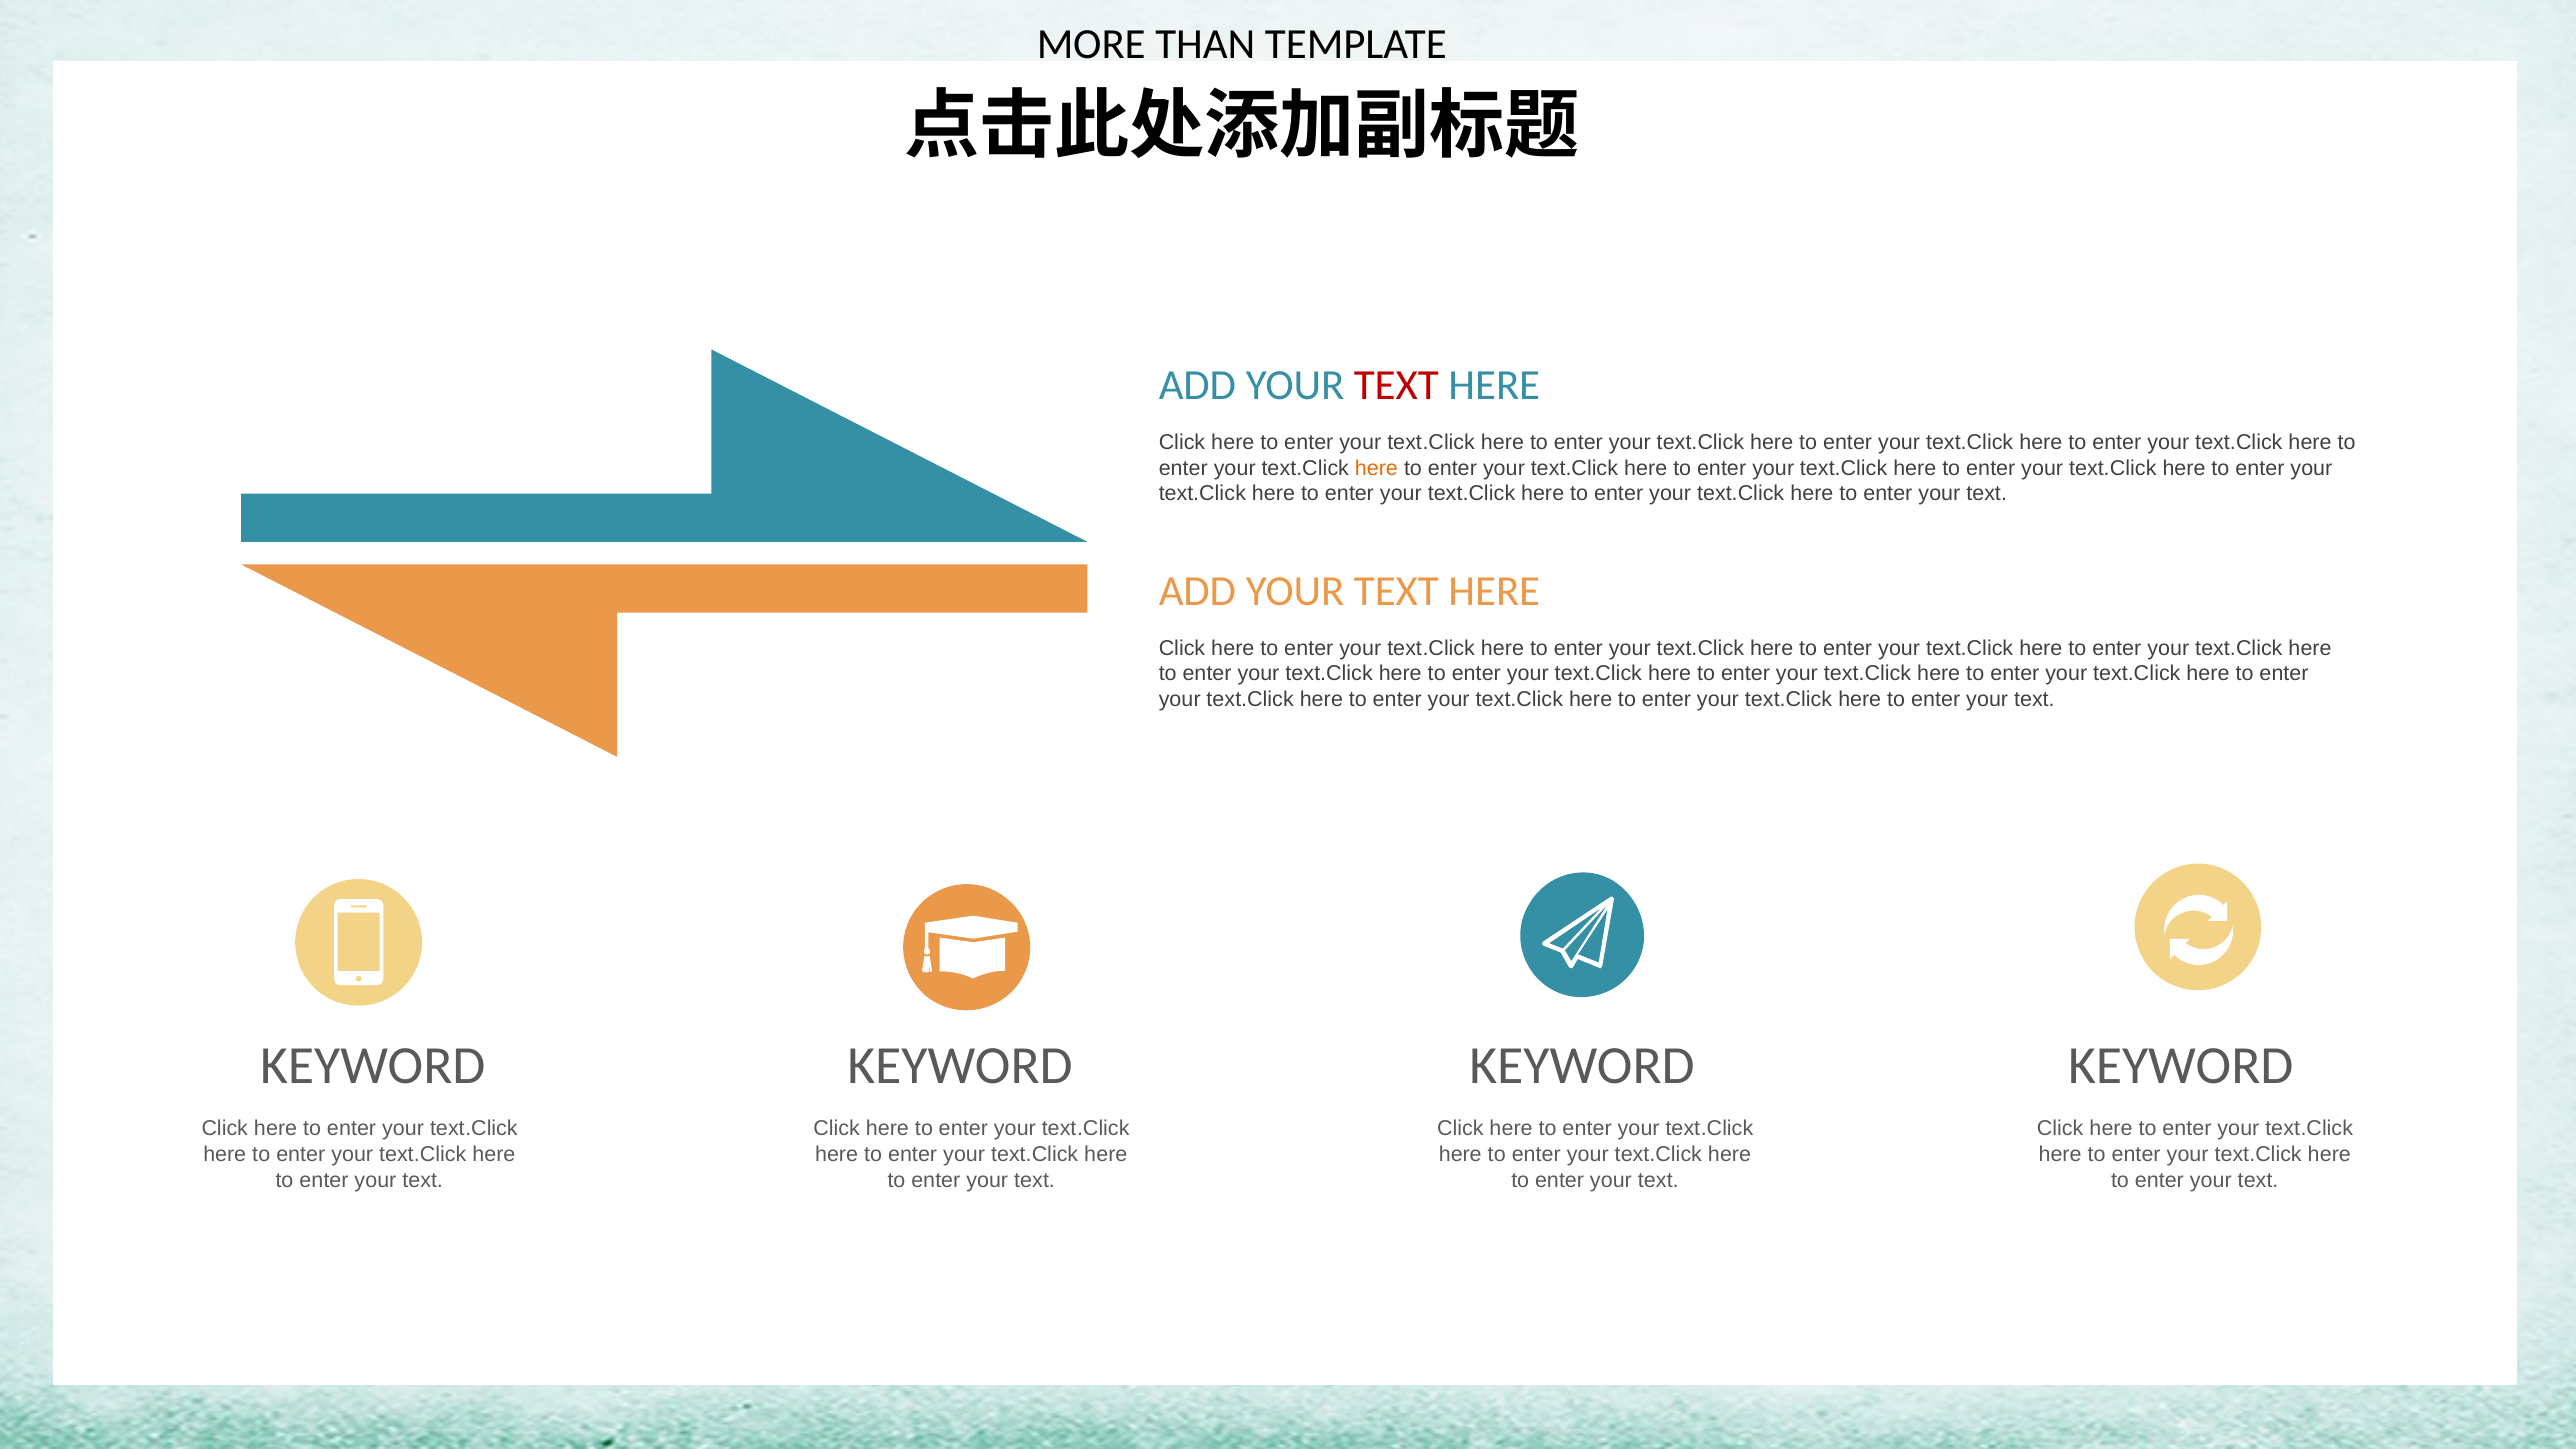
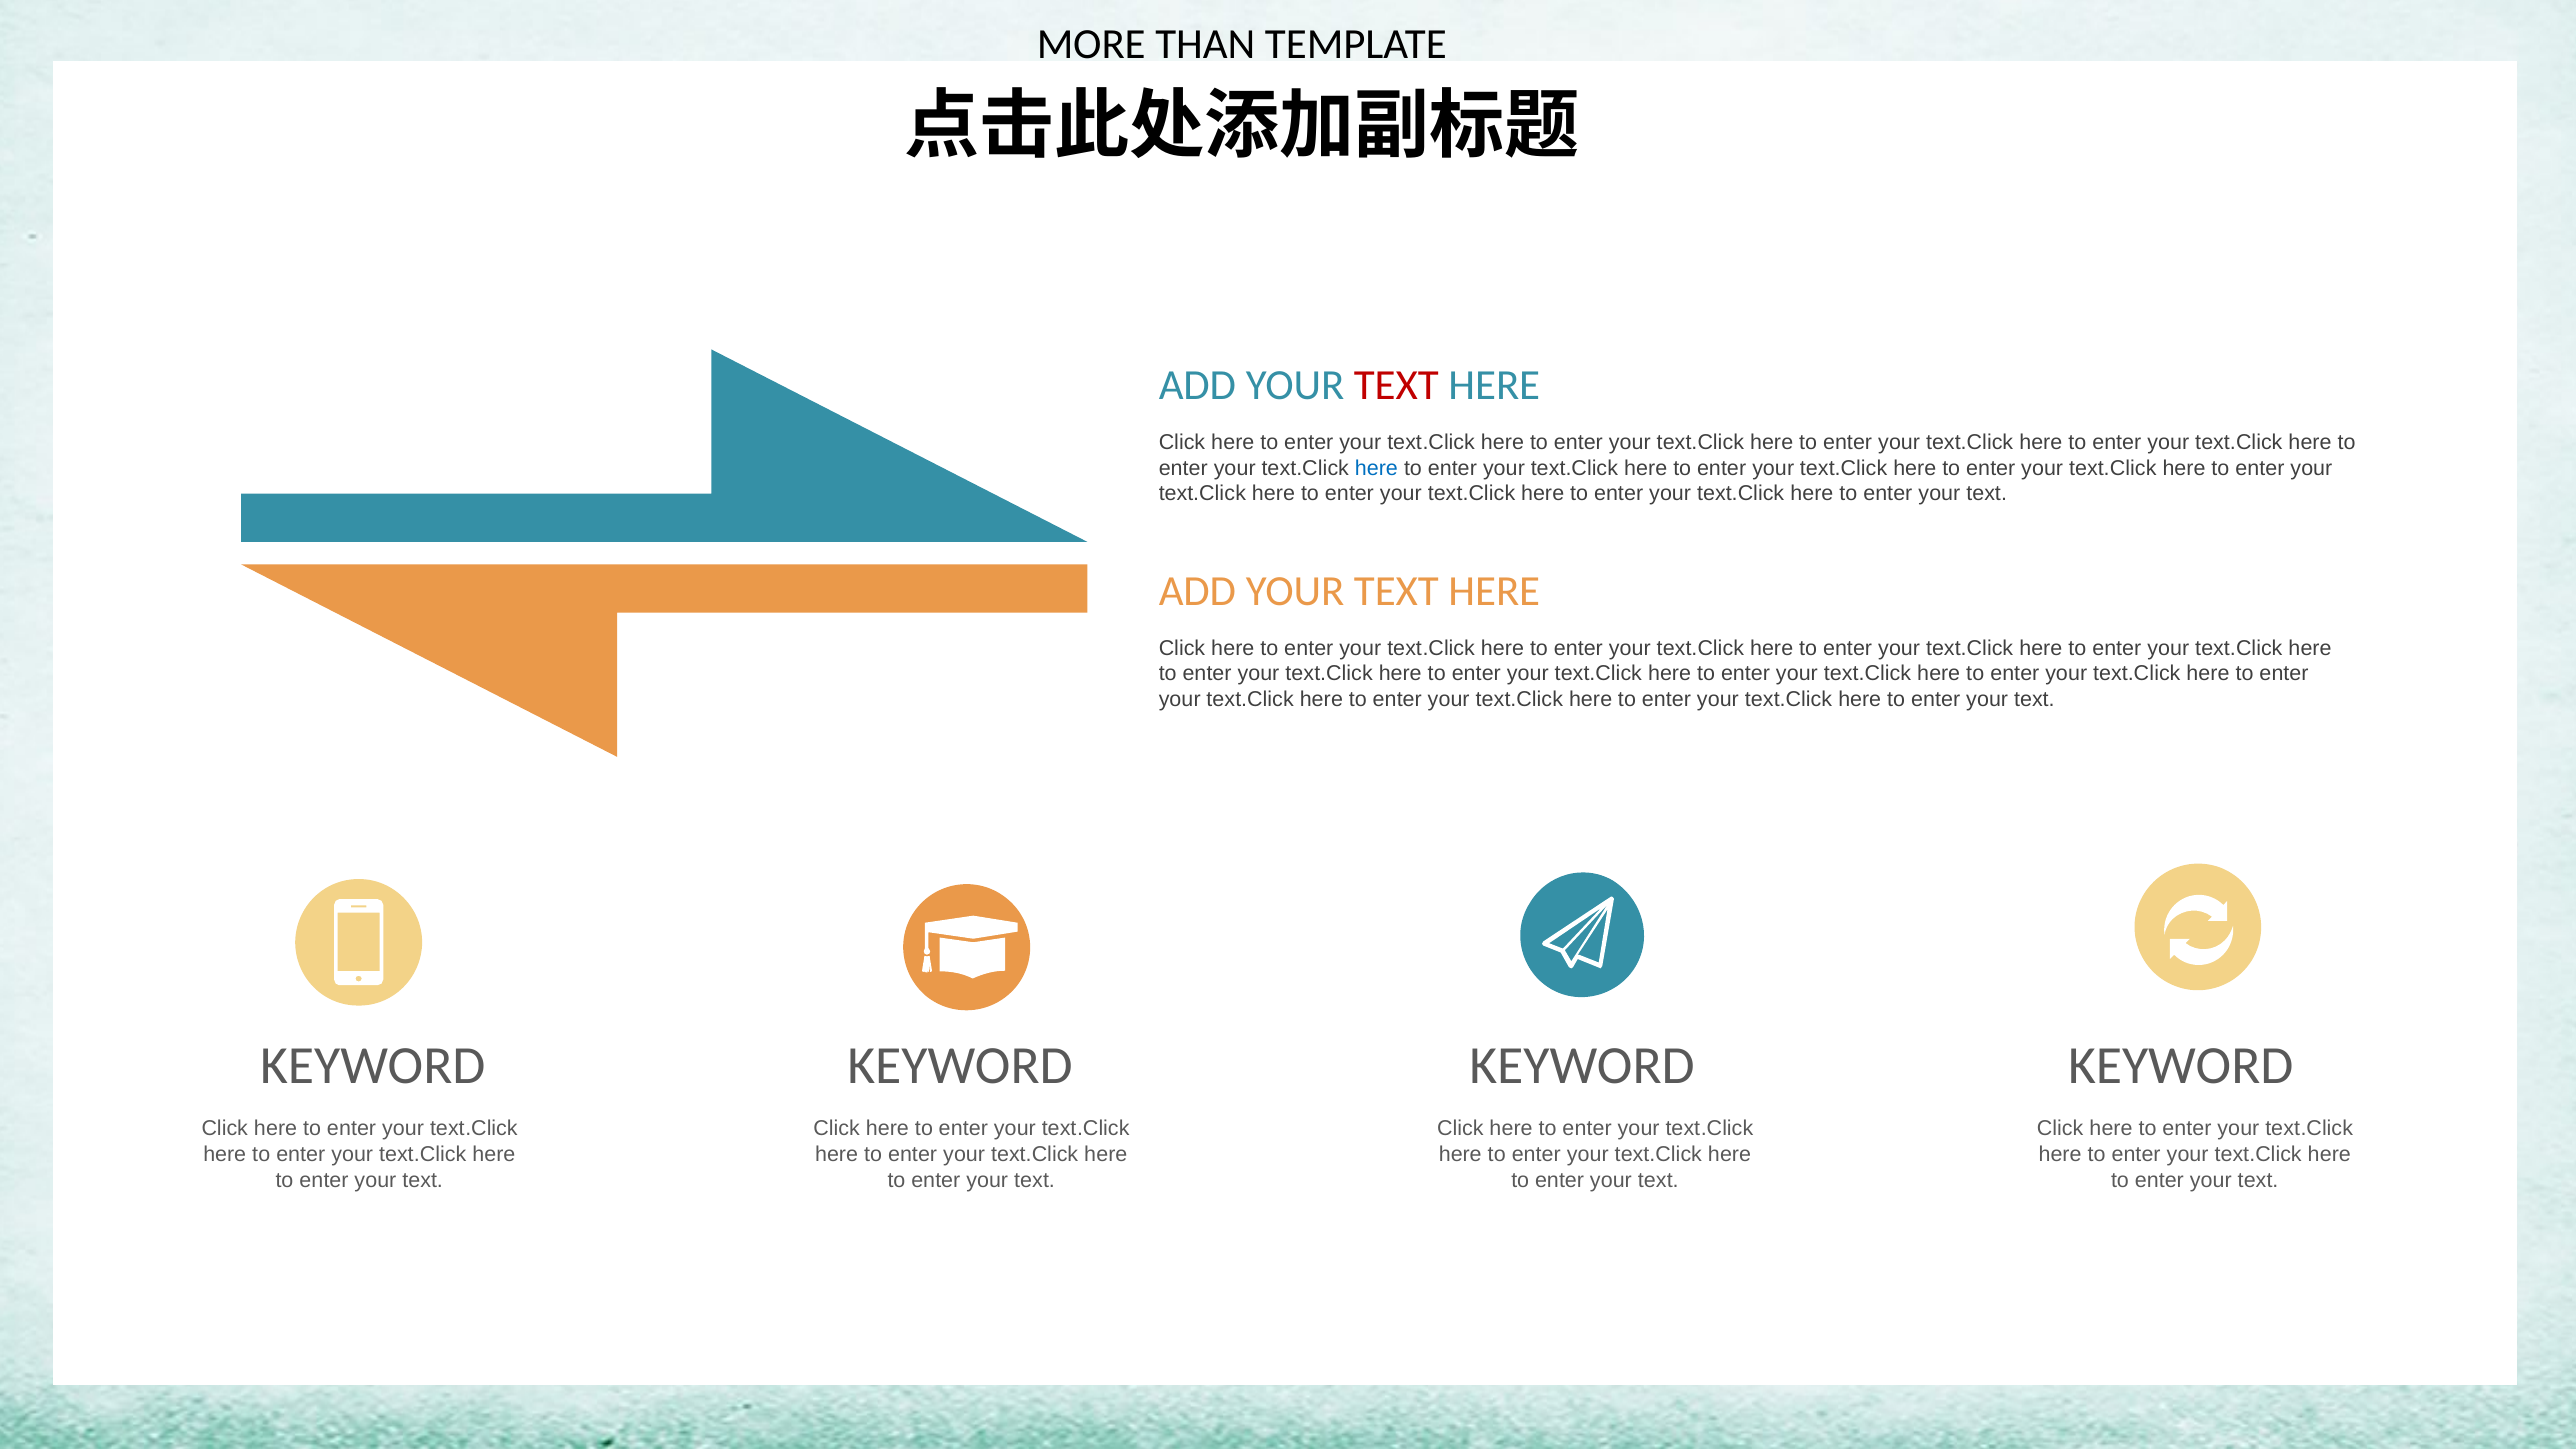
here at (1376, 468) colour: orange -> blue
